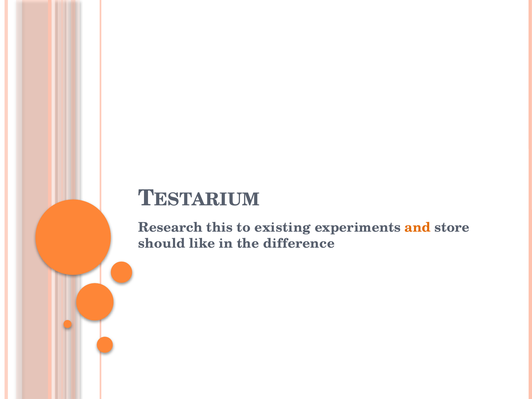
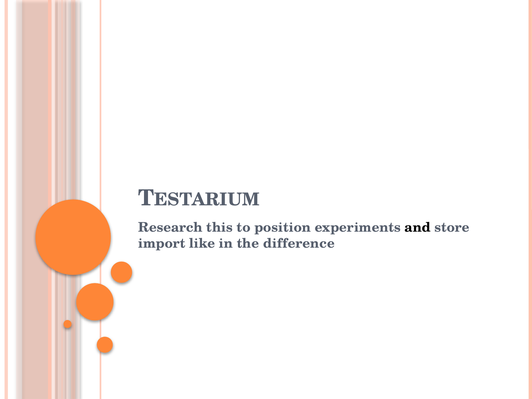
existing: existing -> position
and colour: orange -> black
should: should -> import
